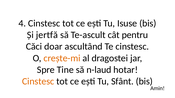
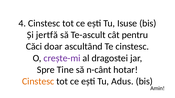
crește-mi colour: orange -> purple
n-laud: n-laud -> n-cânt
Sfânt: Sfânt -> Adus
